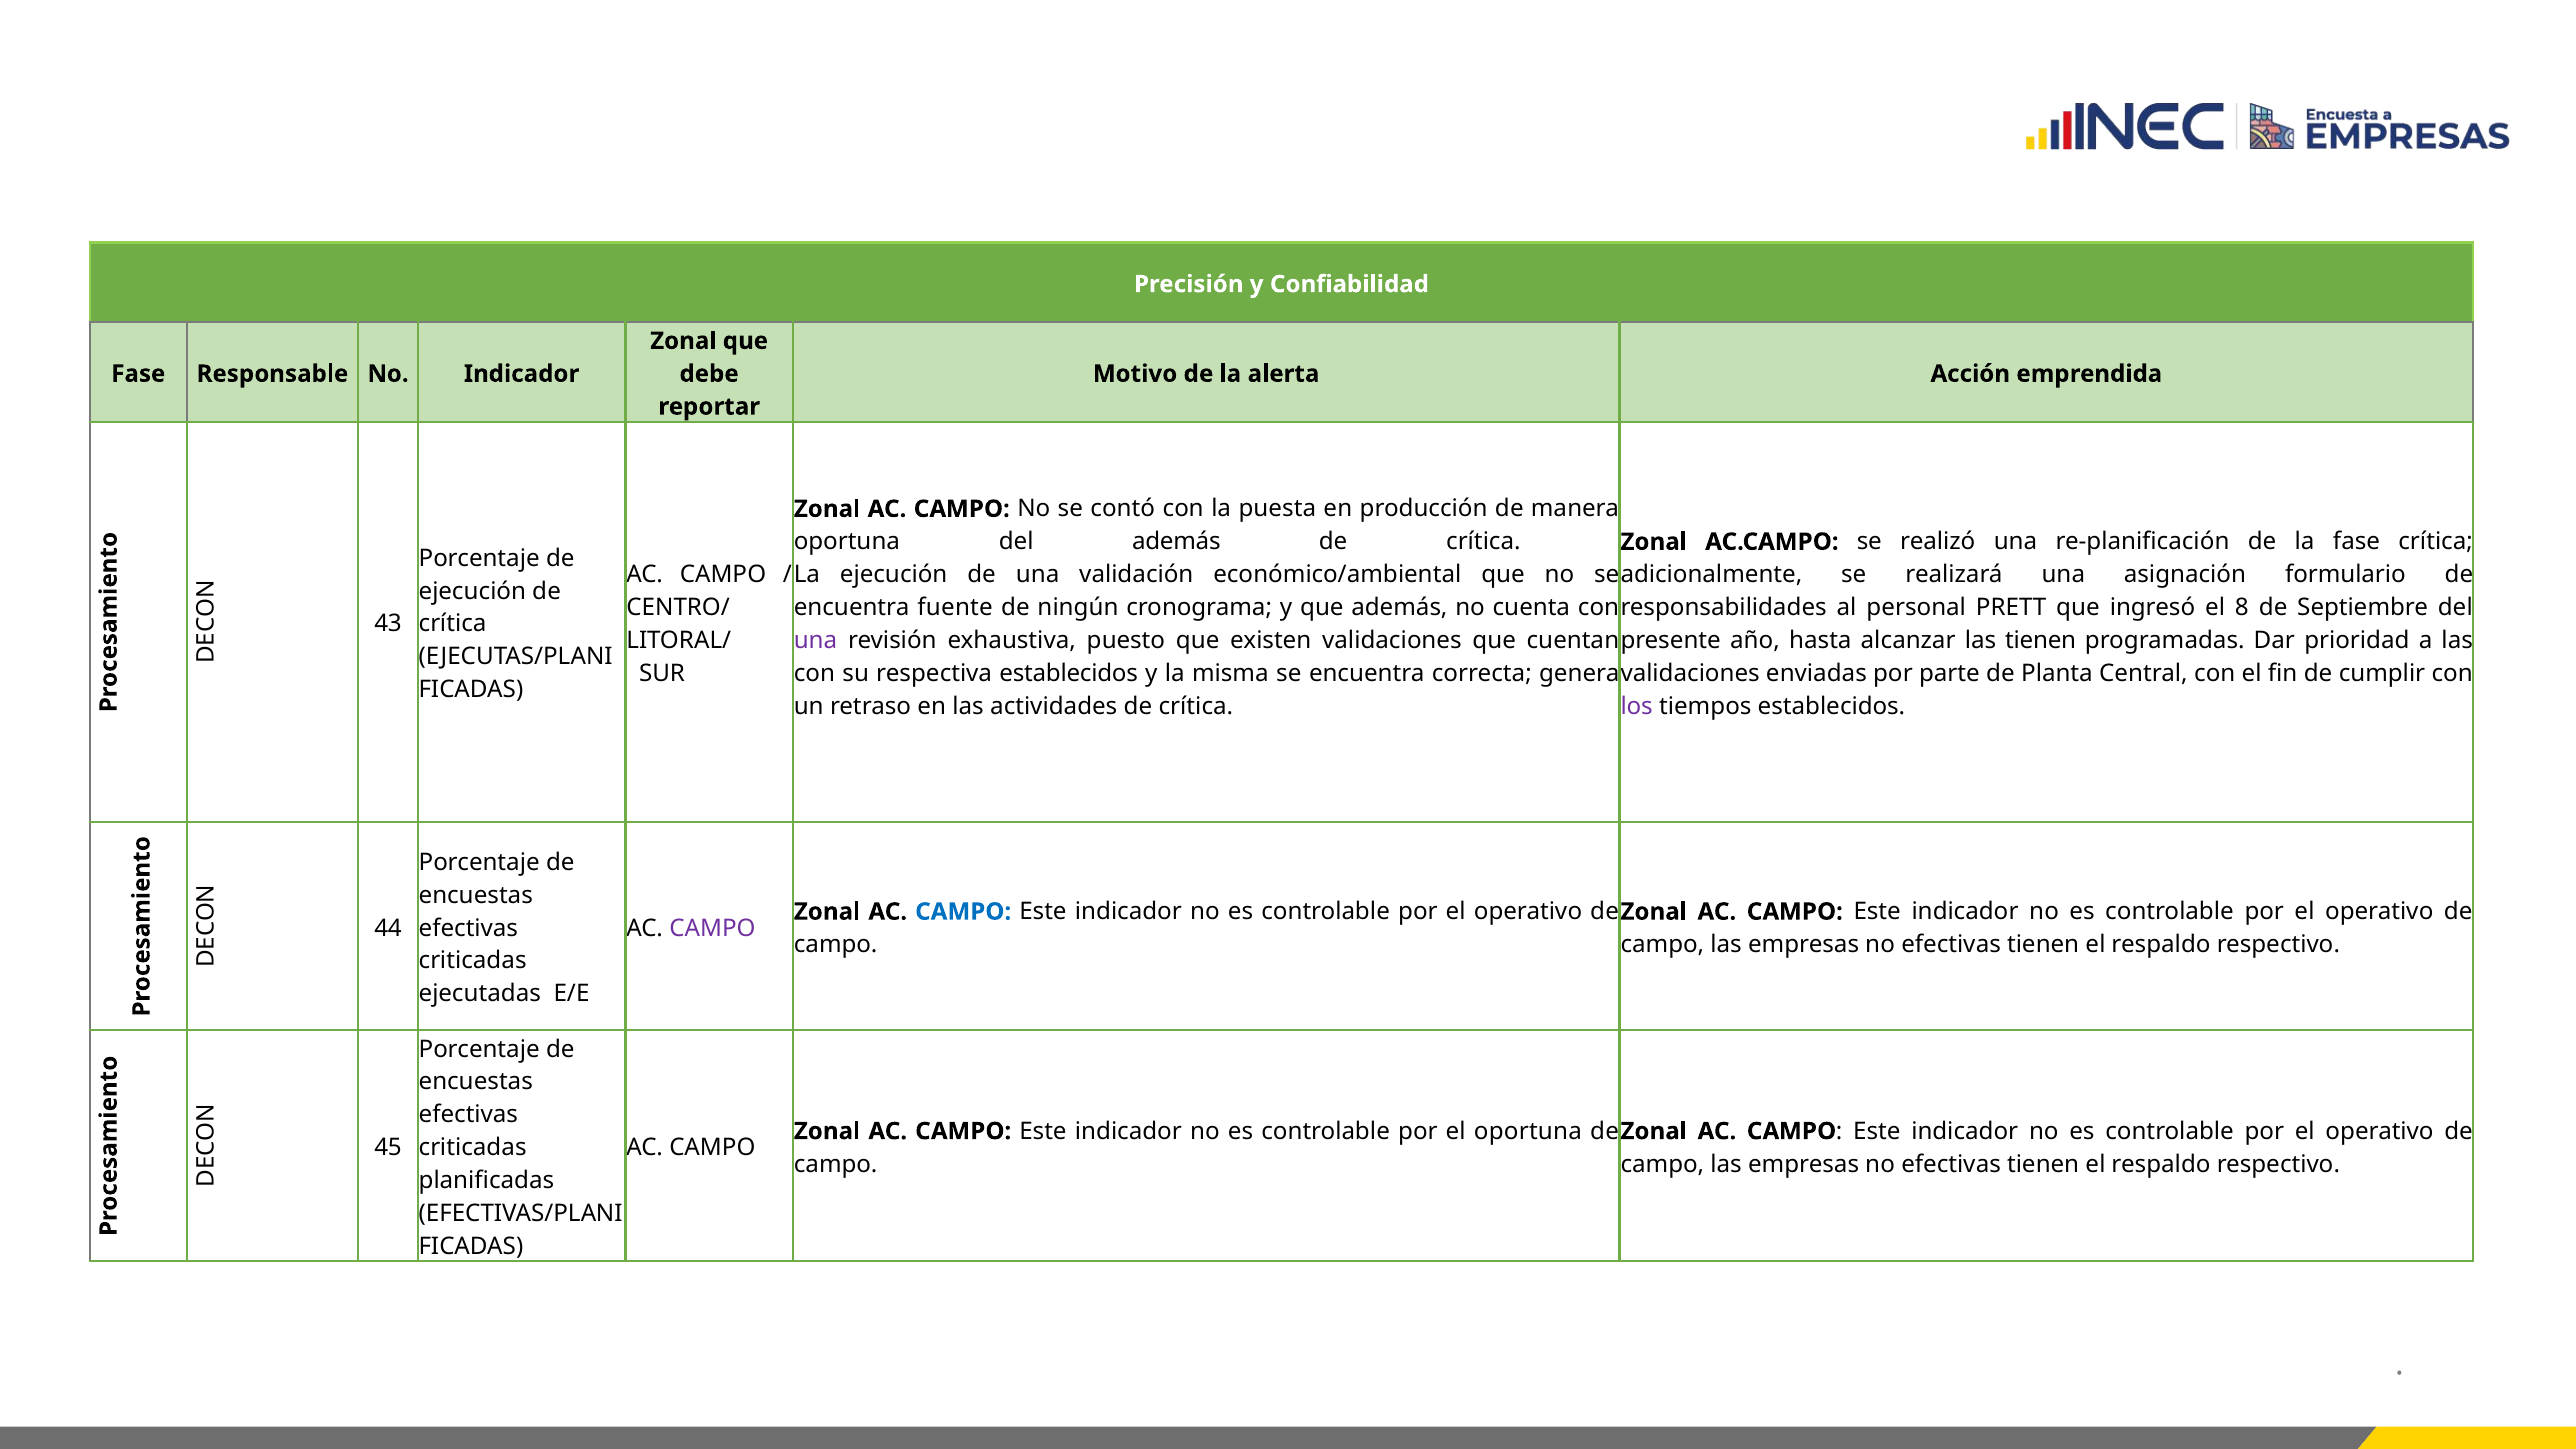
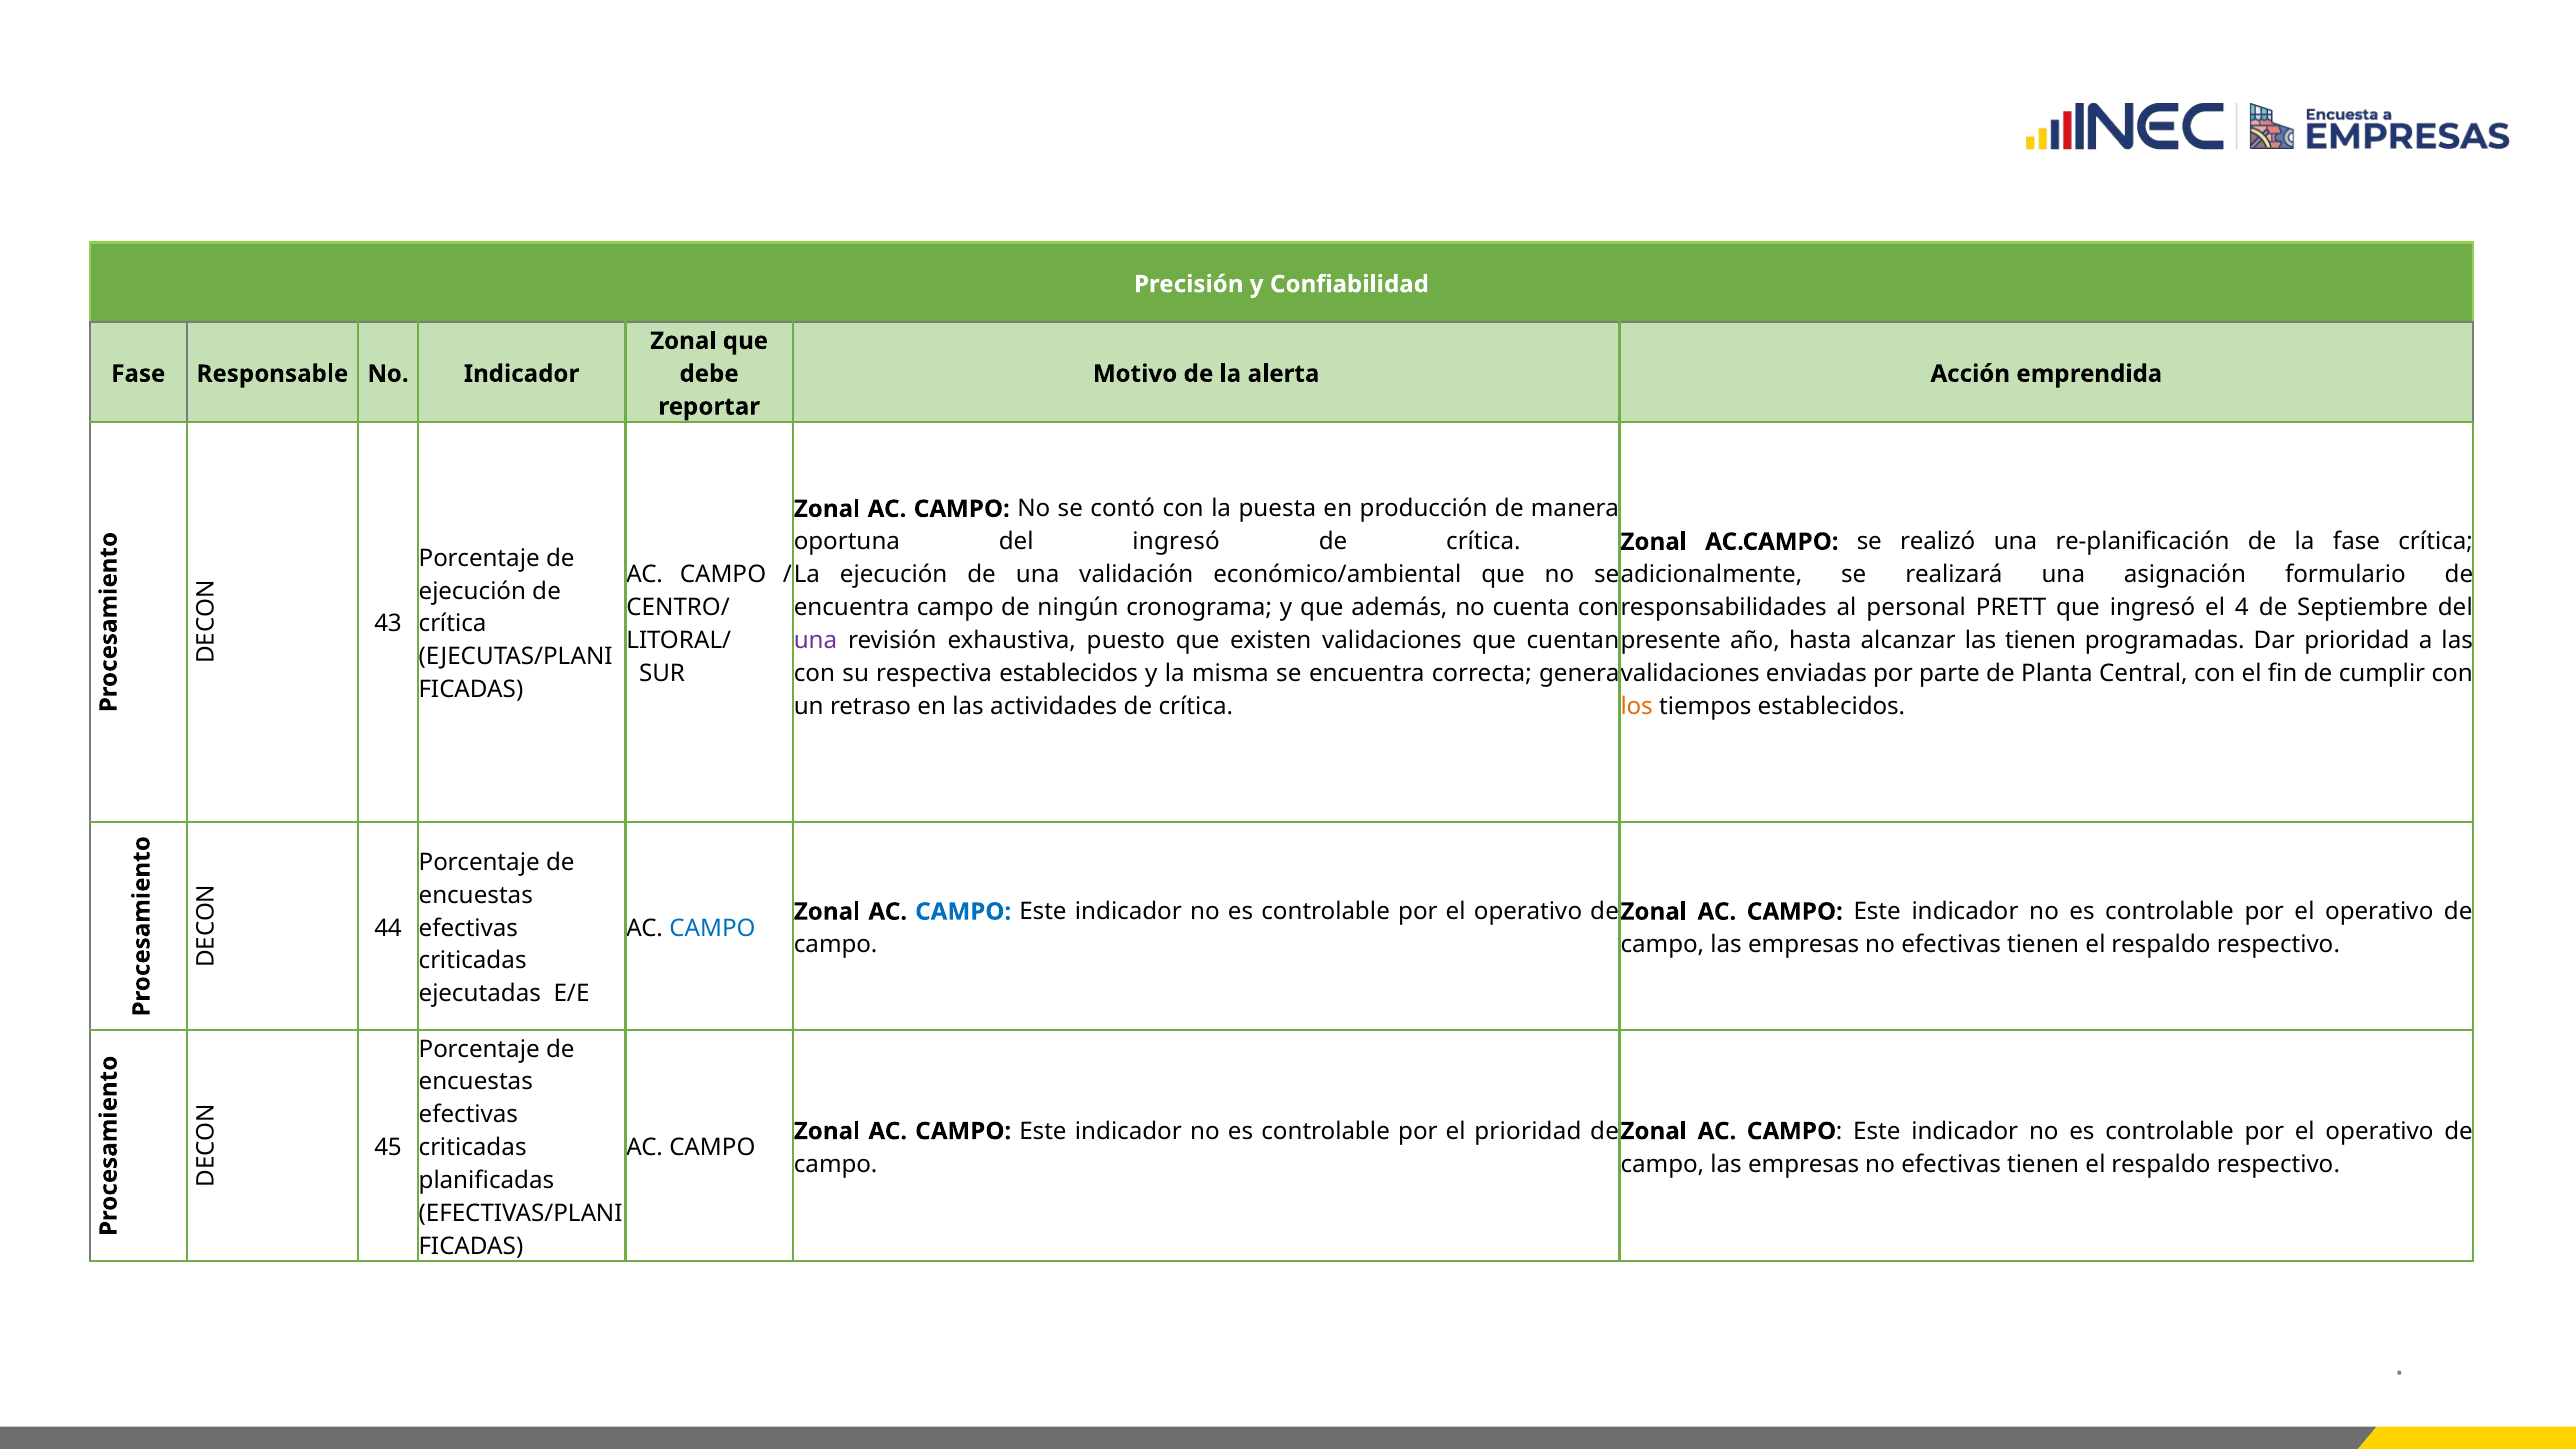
del además: además -> ingresó
encuentra fuente: fuente -> campo
8: 8 -> 4
los colour: purple -> orange
CAMPO at (712, 928) colour: purple -> blue
el oportuna: oportuna -> prioridad
